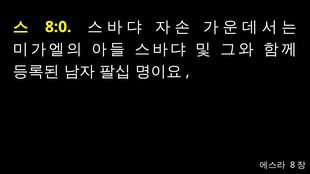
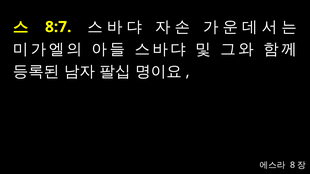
8:0: 8:0 -> 8:7
